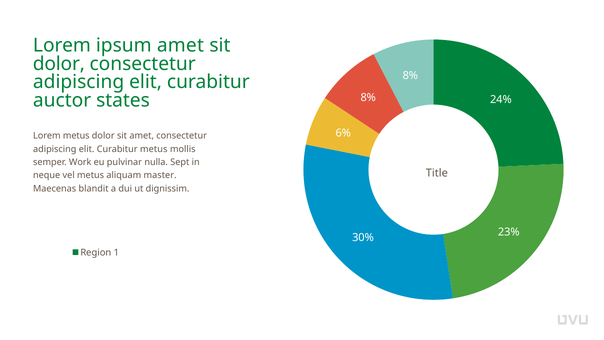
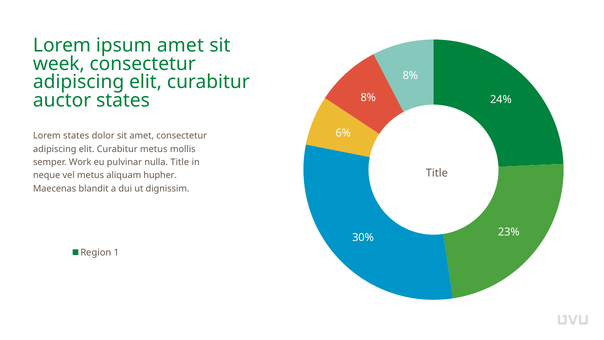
dolor at (59, 64): dolor -> week
Lorem metus: metus -> states
nulla Sept: Sept -> Title
master: master -> hupher
